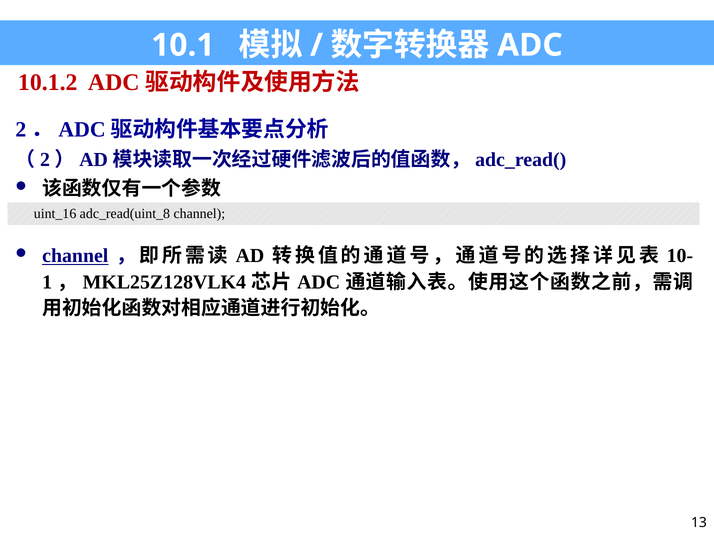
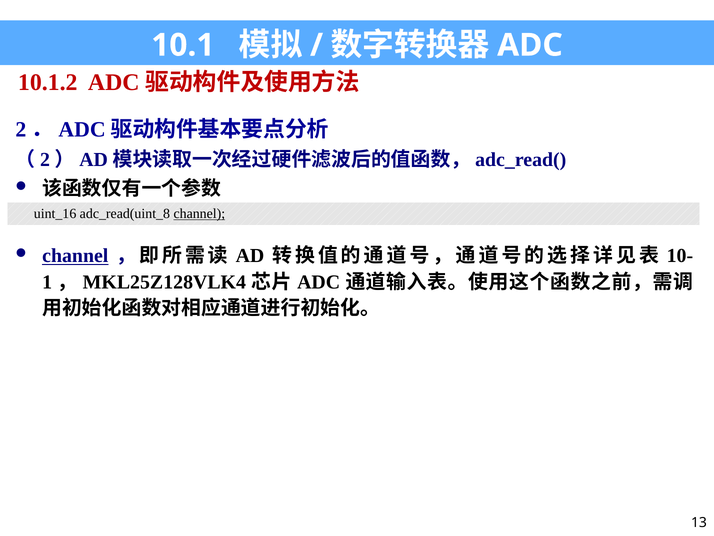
channel at (199, 214) underline: none -> present
